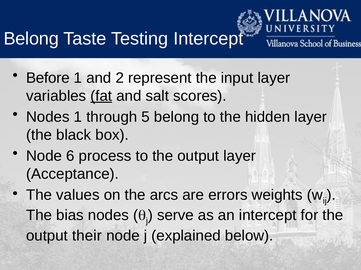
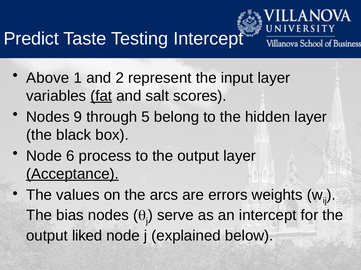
Belong at (31, 39): Belong -> Predict
Before: Before -> Above
Nodes 1: 1 -> 9
Acceptance underline: none -> present
their: their -> liked
